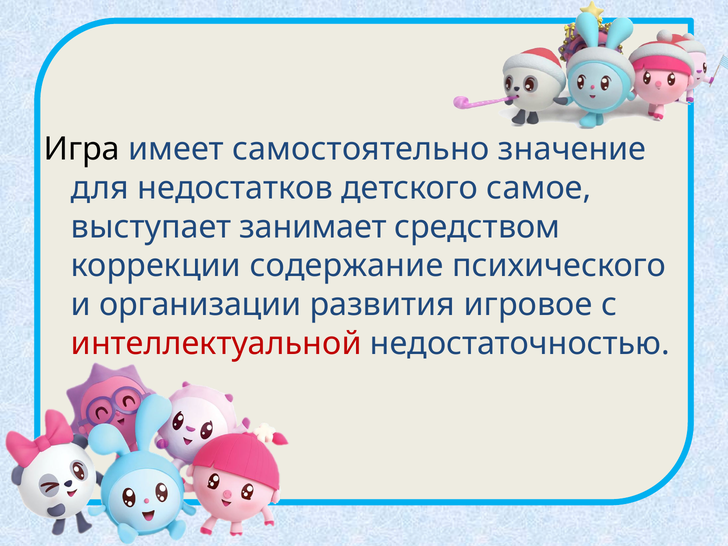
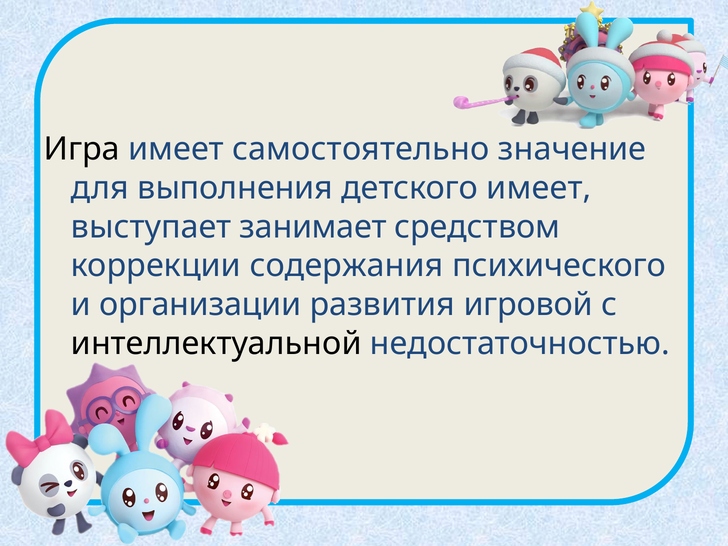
недостатков: недостатков -> выполнения
детского самое: самое -> имеет
содержание: содержание -> содержания
игровое: игровое -> игровой
интеллектуальной colour: red -> black
